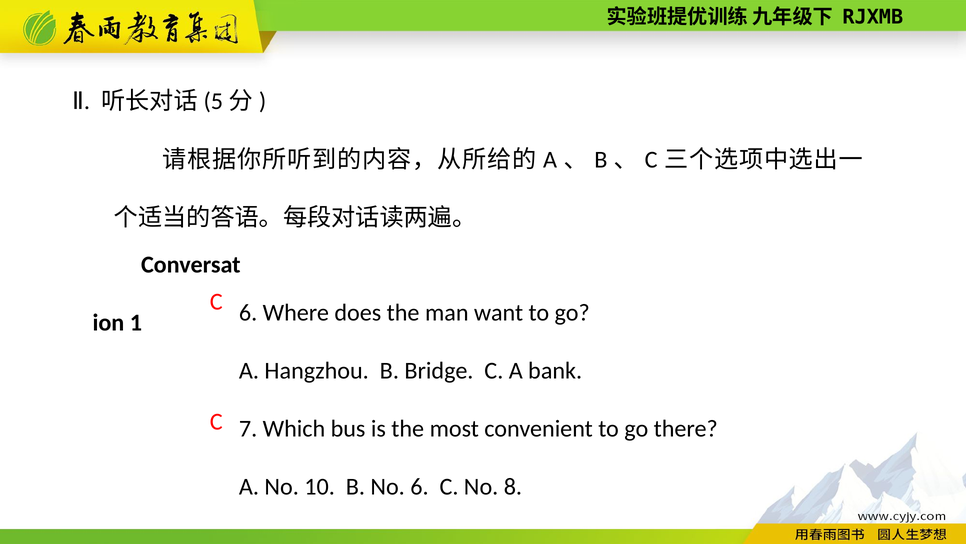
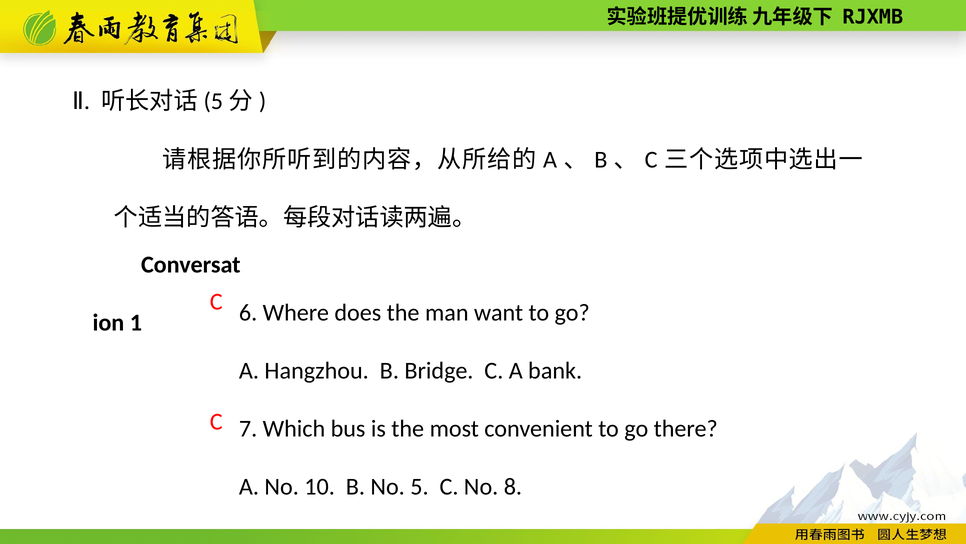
No 6: 6 -> 5
